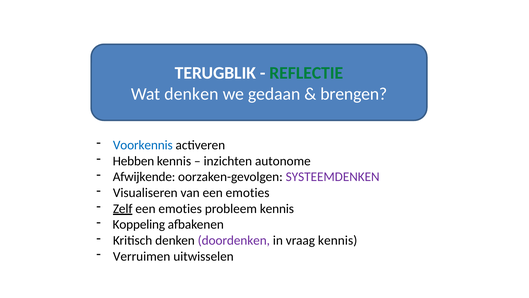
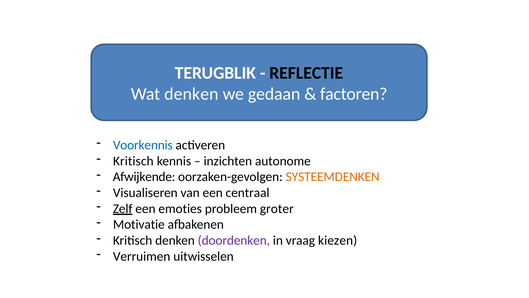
REFLECTIE colour: green -> black
brengen: brengen -> factoren
Hebben at (133, 161): Hebben -> Kritisch
SYSTEEMDENKEN colour: purple -> orange
van een emoties: emoties -> centraal
probleem kennis: kennis -> groter
Koppeling: Koppeling -> Motivatie
vraag kennis: kennis -> kiezen
